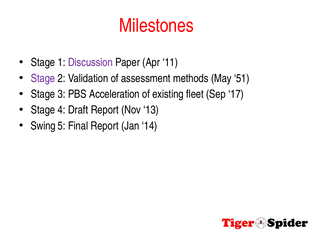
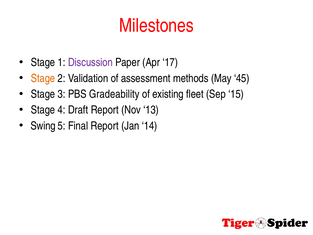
11: 11 -> 17
Stage at (43, 78) colour: purple -> orange
51: 51 -> 45
Acceleration: Acceleration -> Gradeability
17: 17 -> 15
